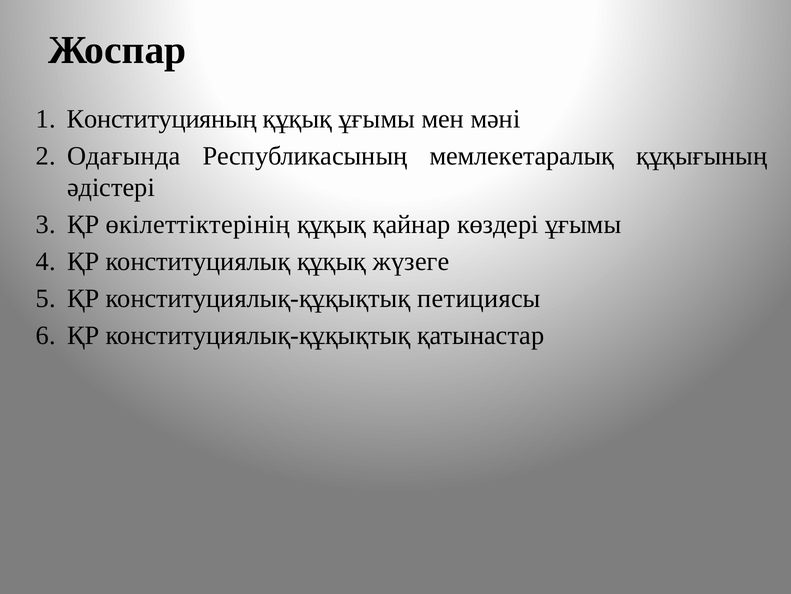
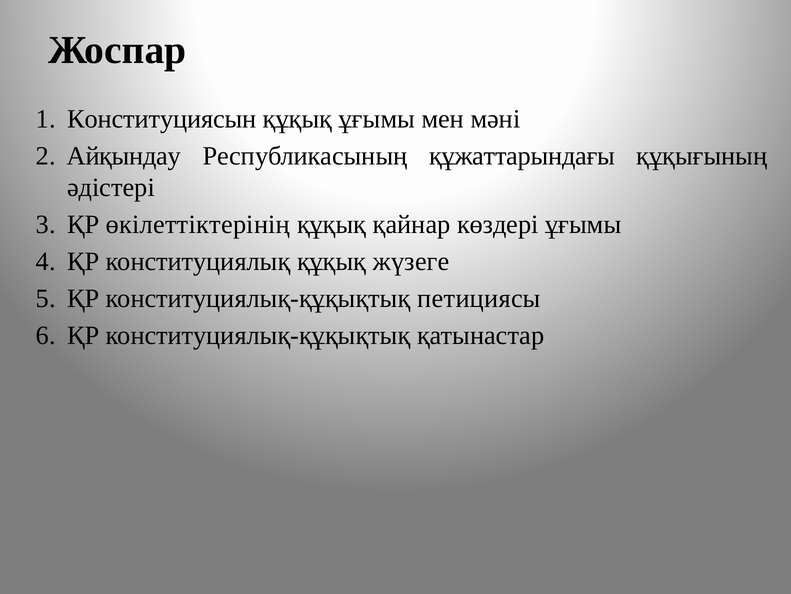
Конституцияның: Конституцияның -> Конституциясын
Одағында: Одағында -> Айқындау
мемлекетаралық: мемлекетаралық -> құжаттарындағы
